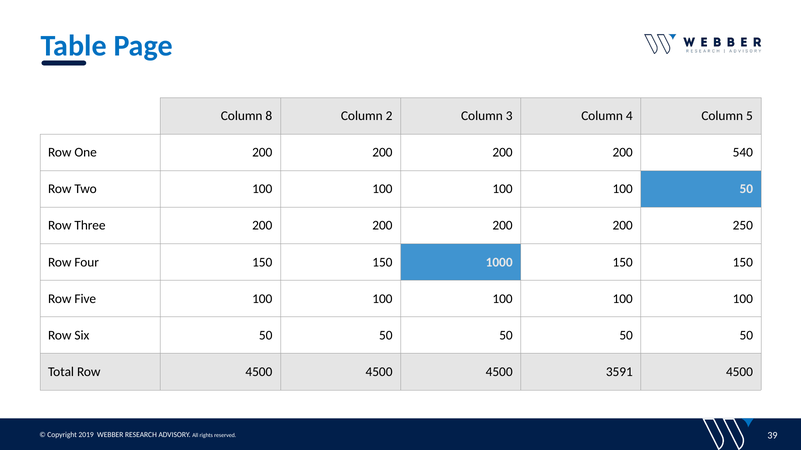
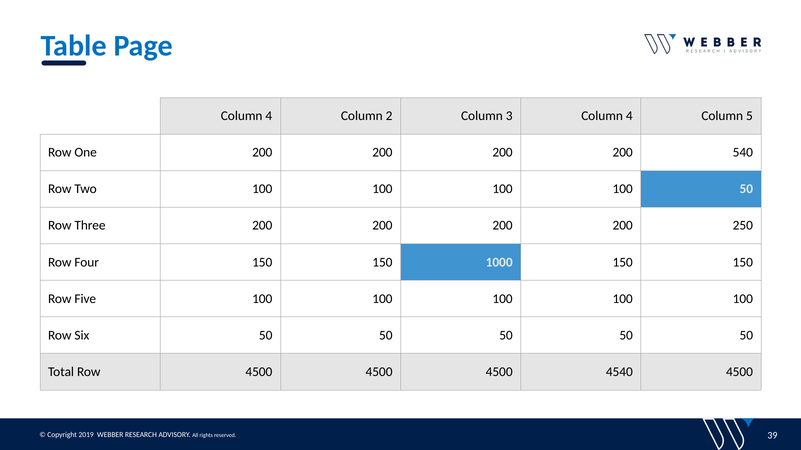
8 at (269, 116): 8 -> 4
3591: 3591 -> 4540
